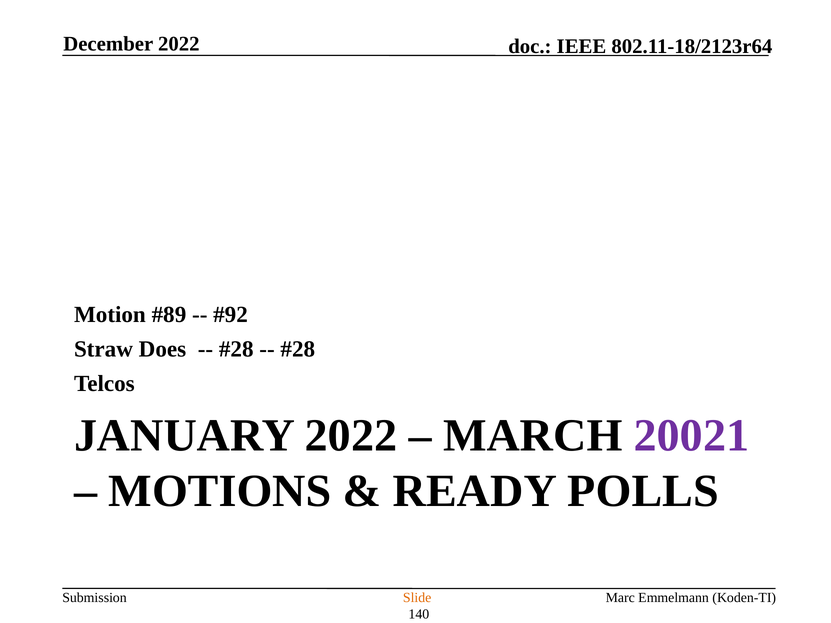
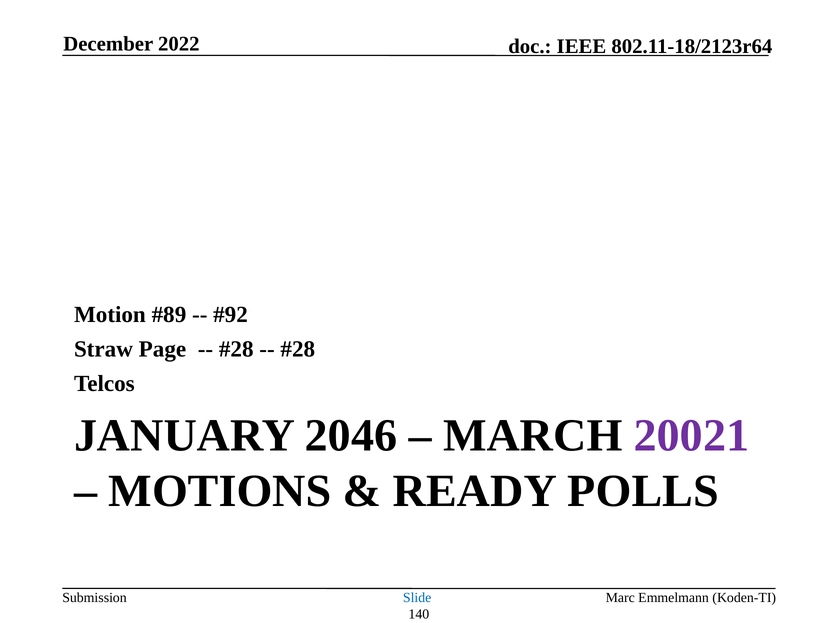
Does: Does -> Page
JANUARY 2022: 2022 -> 2046
Slide colour: orange -> blue
